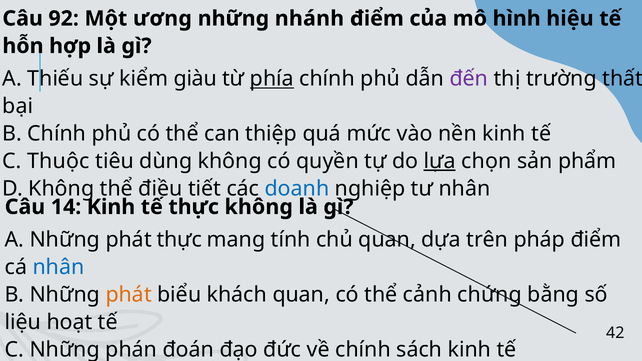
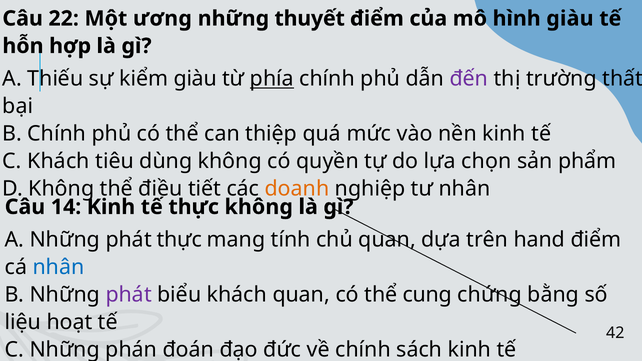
92: 92 -> 22
nhánh: nhánh -> thuyết
hình hiệu: hiệu -> giàu
C Thuộc: Thuộc -> Khách
lựa underline: present -> none
doanh colour: blue -> orange
pháp: pháp -> hand
phát at (129, 295) colour: orange -> purple
cảnh: cảnh -> cung
